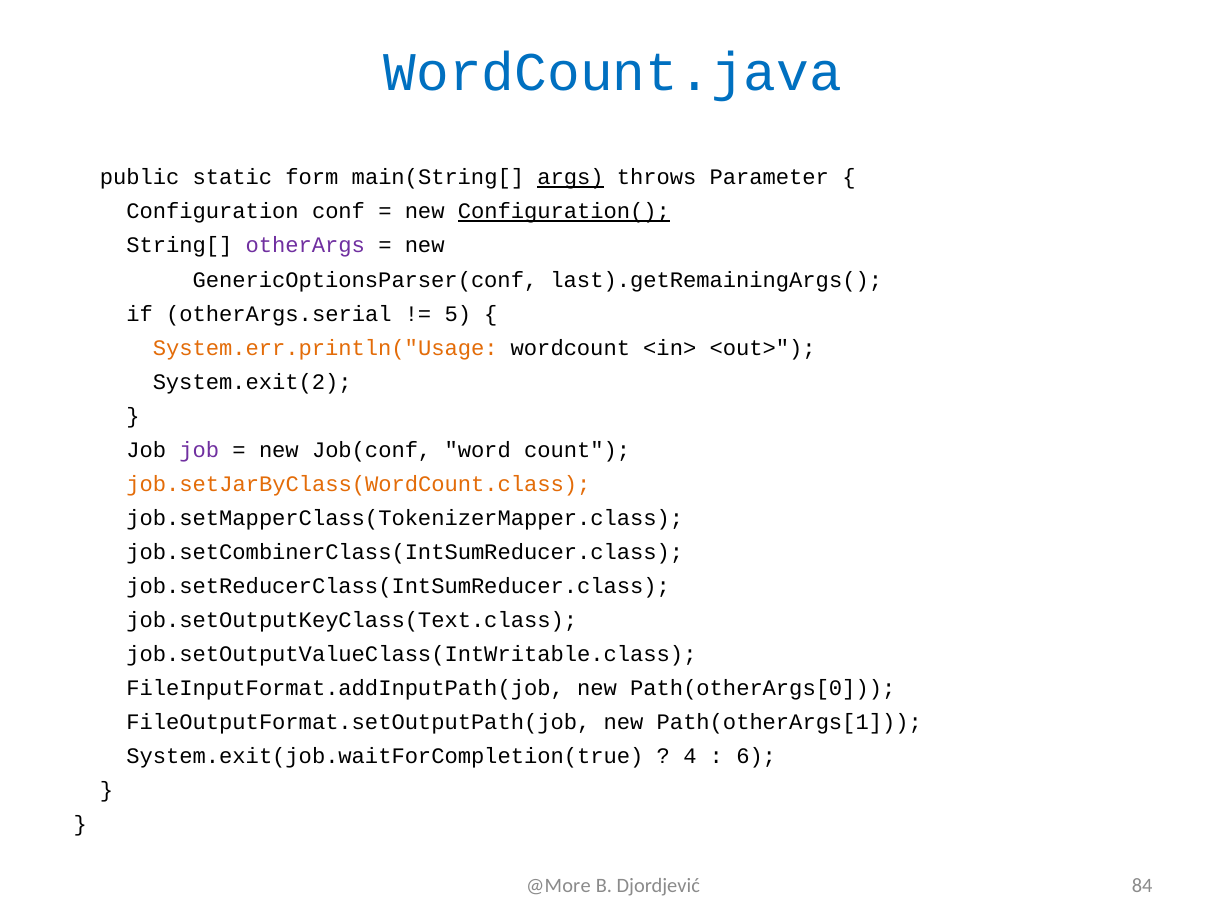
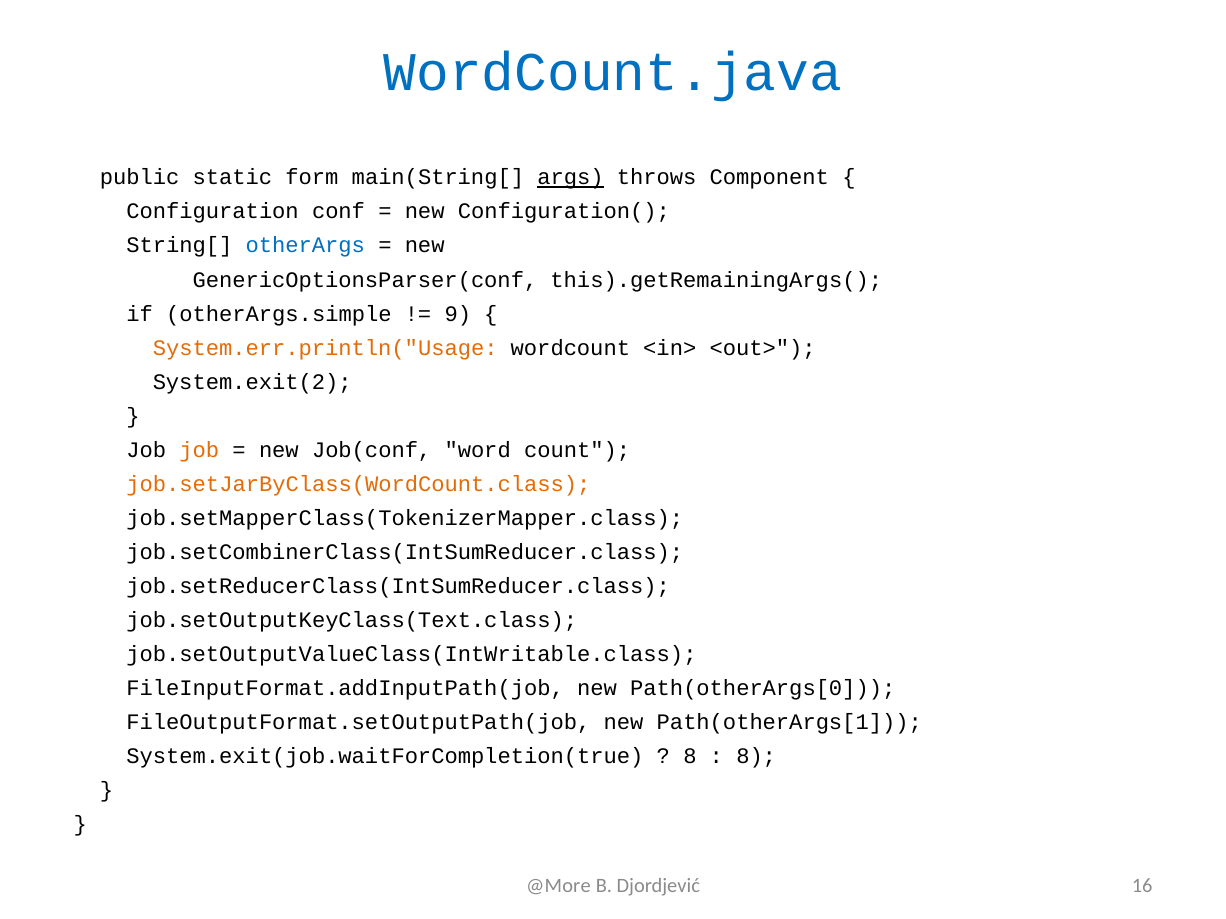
Parameter: Parameter -> Component
Configuration( underline: present -> none
otherArgs colour: purple -> blue
last).getRemainingArgs(: last).getRemainingArgs( -> this).getRemainingArgs(
otherArgs.serial: otherArgs.serial -> otherArgs.simple
5: 5 -> 9
job at (199, 450) colour: purple -> orange
4 at (690, 757): 4 -> 8
6 at (756, 757): 6 -> 8
84: 84 -> 16
